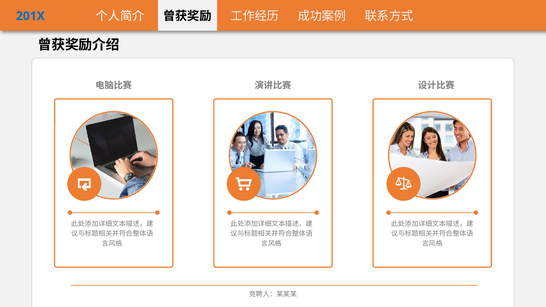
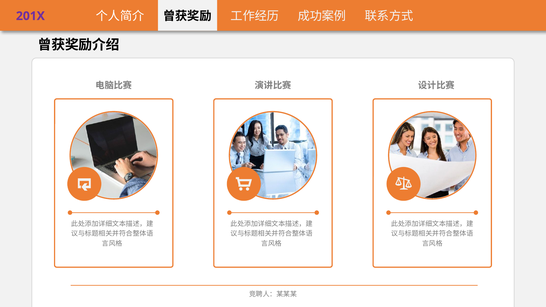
201X colour: blue -> purple
